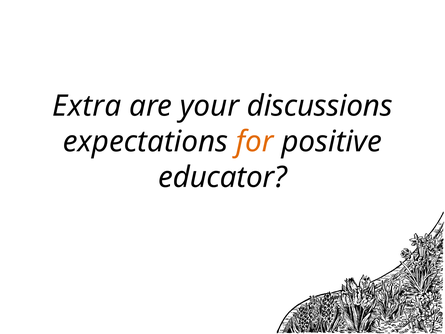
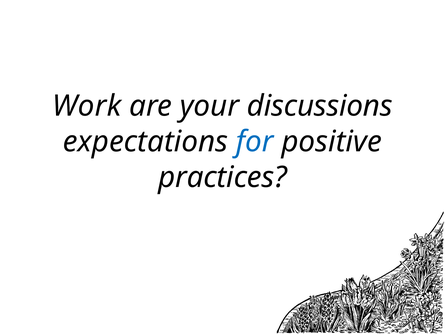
Extra: Extra -> Work
for colour: orange -> blue
educator: educator -> practices
